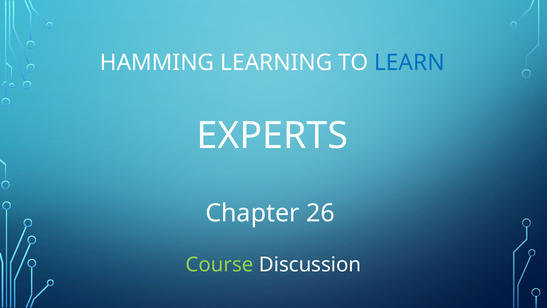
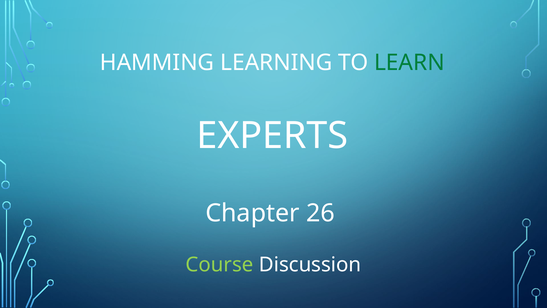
LEARN colour: blue -> green
